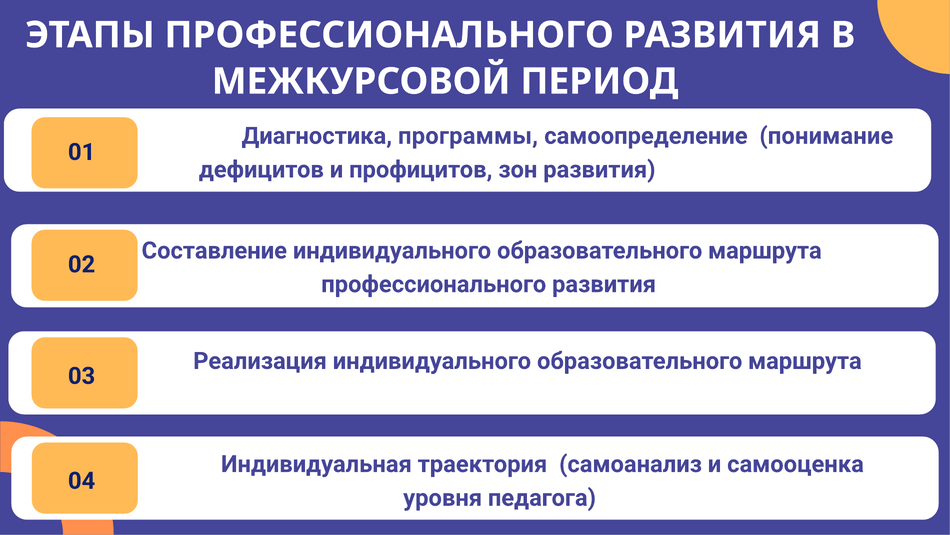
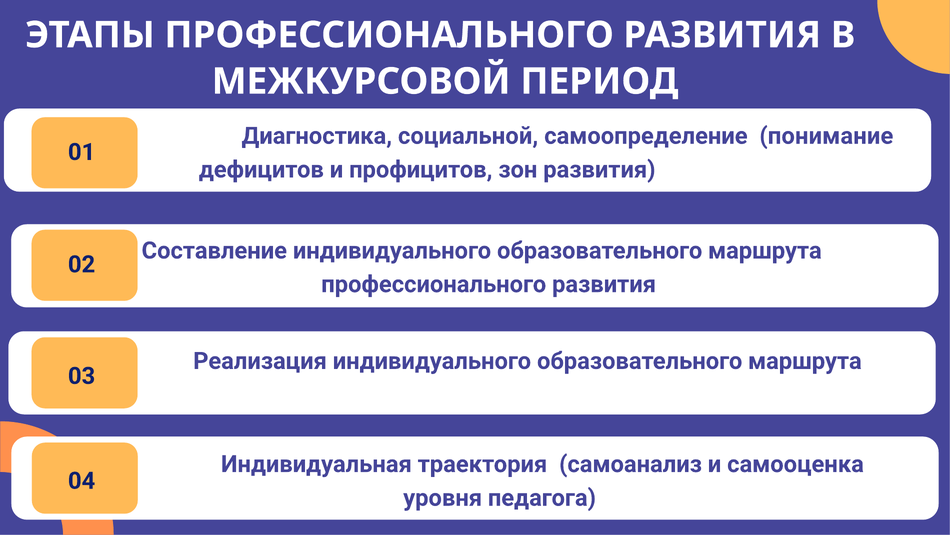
программы: программы -> социальной
